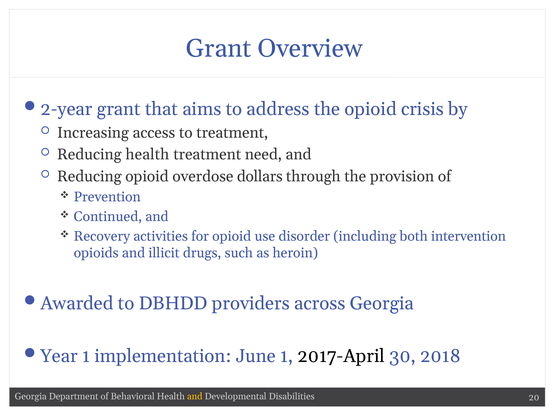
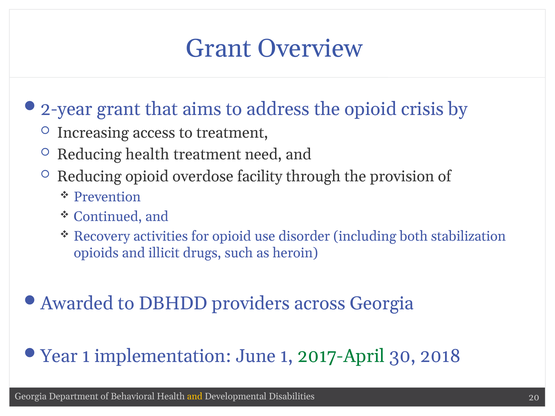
dollars: dollars -> facility
intervention: intervention -> stabilization
2017-April colour: black -> green
